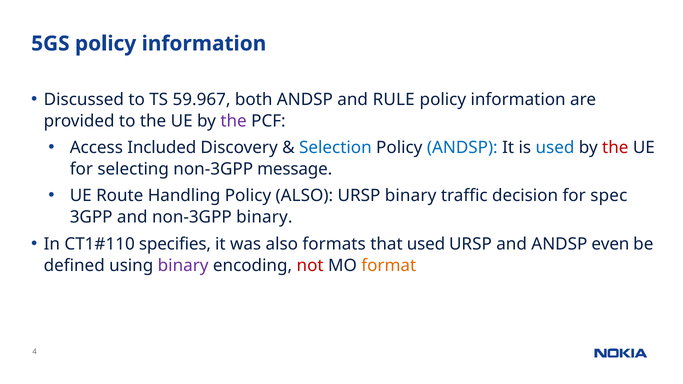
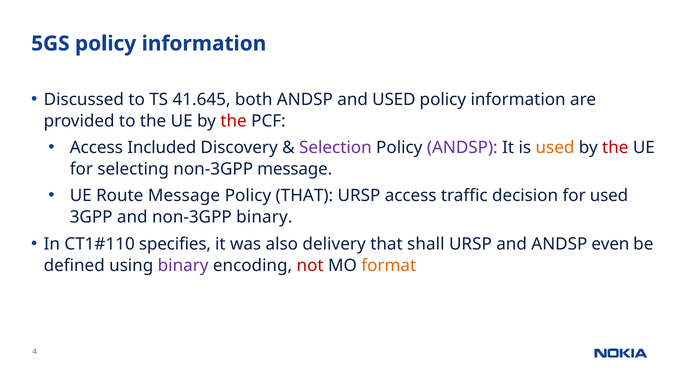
59.967: 59.967 -> 41.645
and RULE: RULE -> USED
the at (234, 121) colour: purple -> red
Selection colour: blue -> purple
ANDSP at (462, 148) colour: blue -> purple
used at (555, 148) colour: blue -> orange
Route Handling: Handling -> Message
Policy ALSO: ALSO -> THAT
URSP binary: binary -> access
for spec: spec -> used
formats: formats -> delivery
that used: used -> shall
